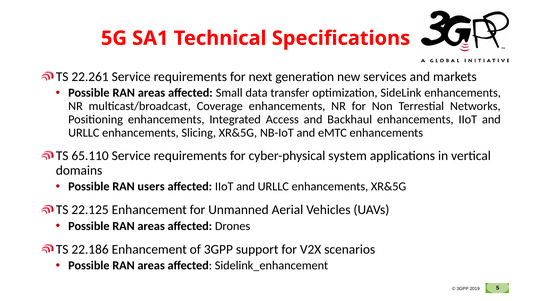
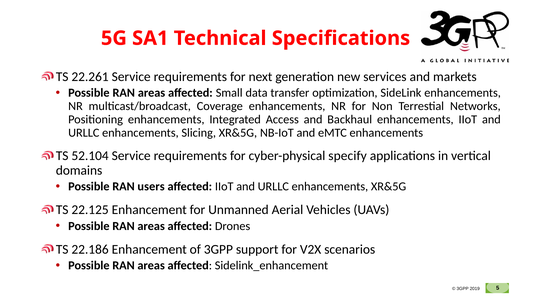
65.110: 65.110 -> 52.104
system: system -> specify
